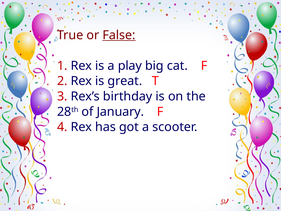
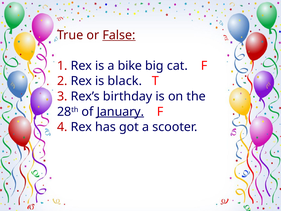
play: play -> bike
great: great -> black
January underline: none -> present
